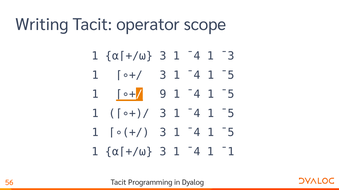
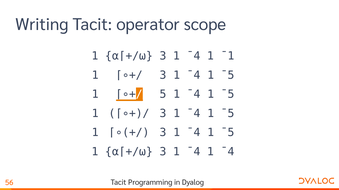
¯3: ¯3 -> ¯1
9: 9 -> 5
¯4 1 ¯1: ¯1 -> ¯4
